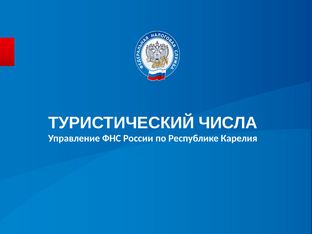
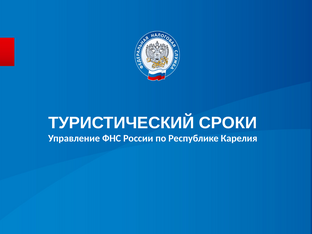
ЧИСЛА: ЧИСЛА -> СРОКИ
